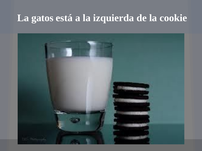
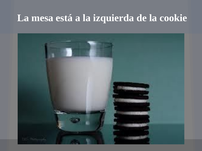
gatos: gatos -> mesa
